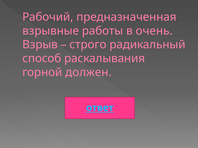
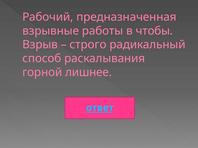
очень: очень -> чтобы
должен: должен -> лишнее
